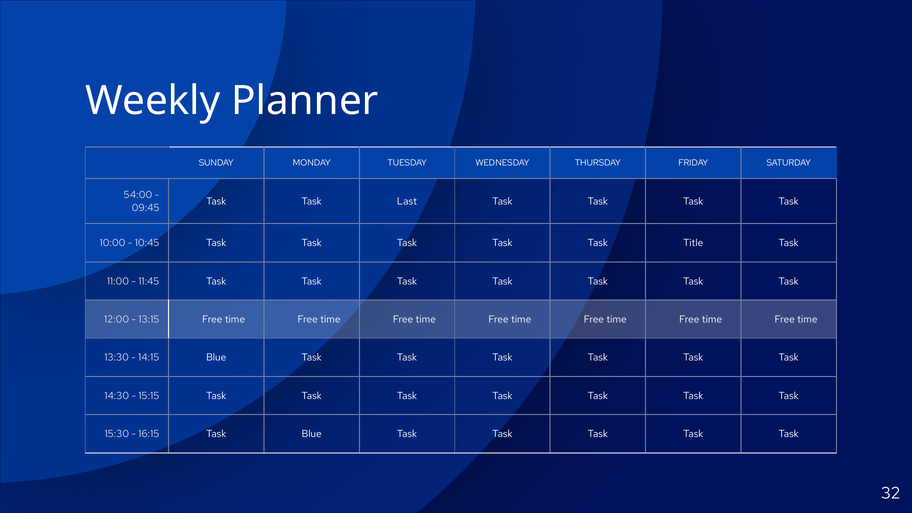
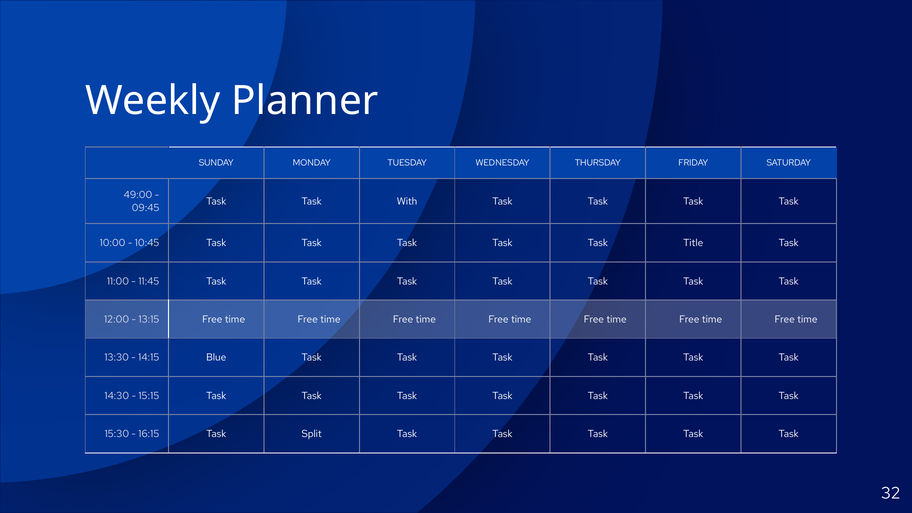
54:00: 54:00 -> 49:00
Last: Last -> With
Task Blue: Blue -> Split
